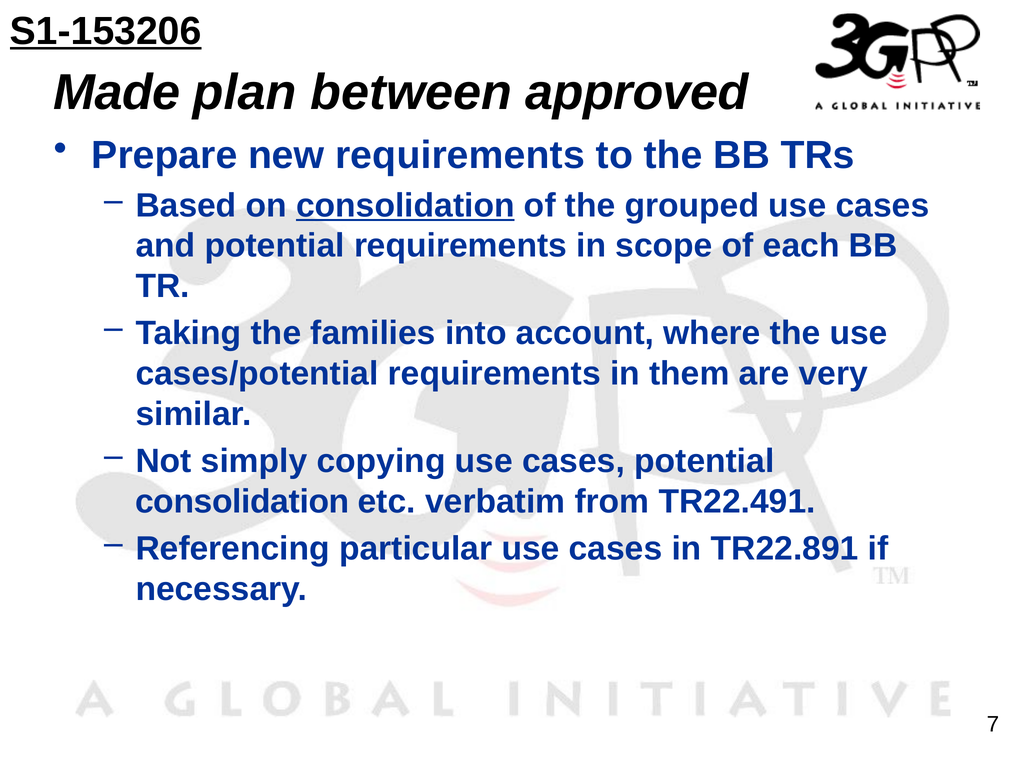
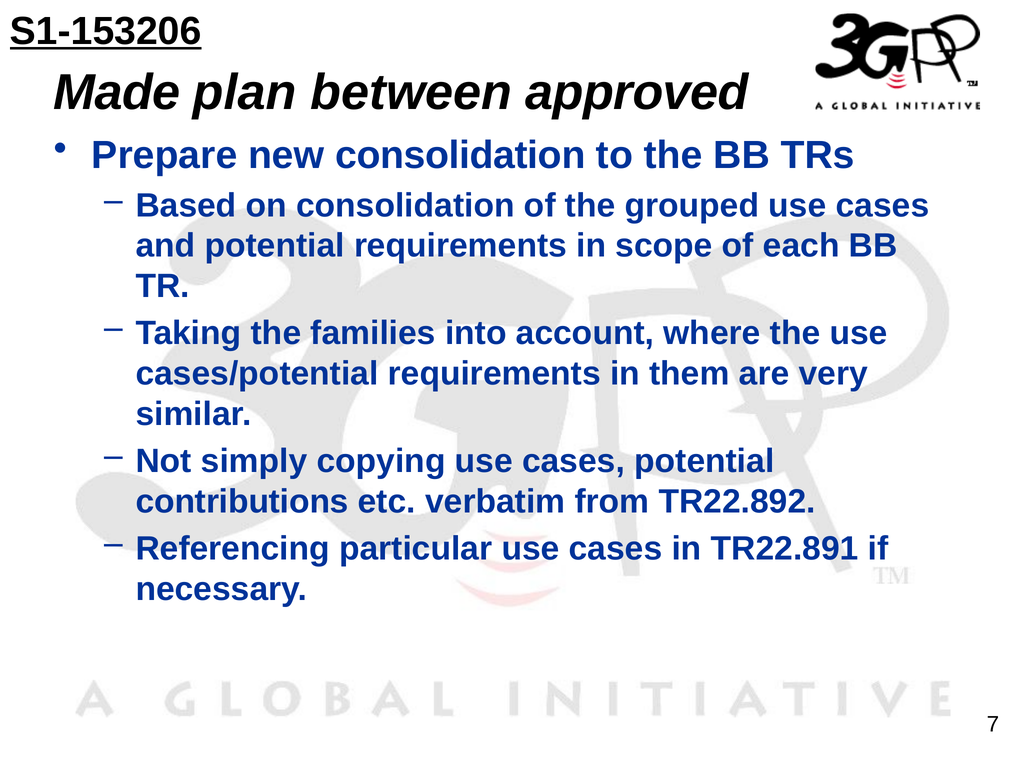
new requirements: requirements -> consolidation
consolidation at (405, 205) underline: present -> none
consolidation at (242, 501): consolidation -> contributions
TR22.491: TR22.491 -> TR22.892
